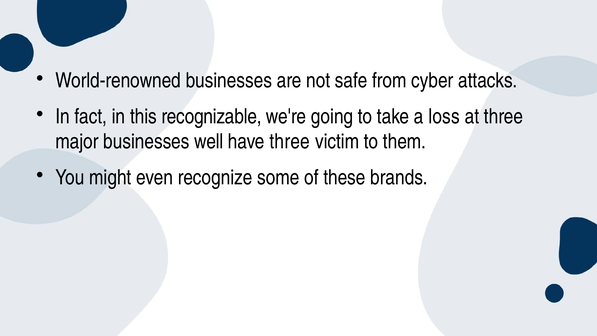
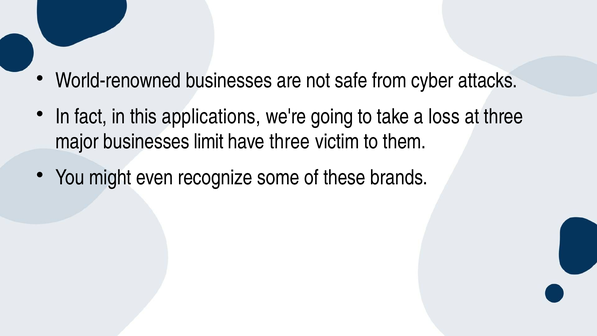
recognizable: recognizable -> applications
well: well -> limit
